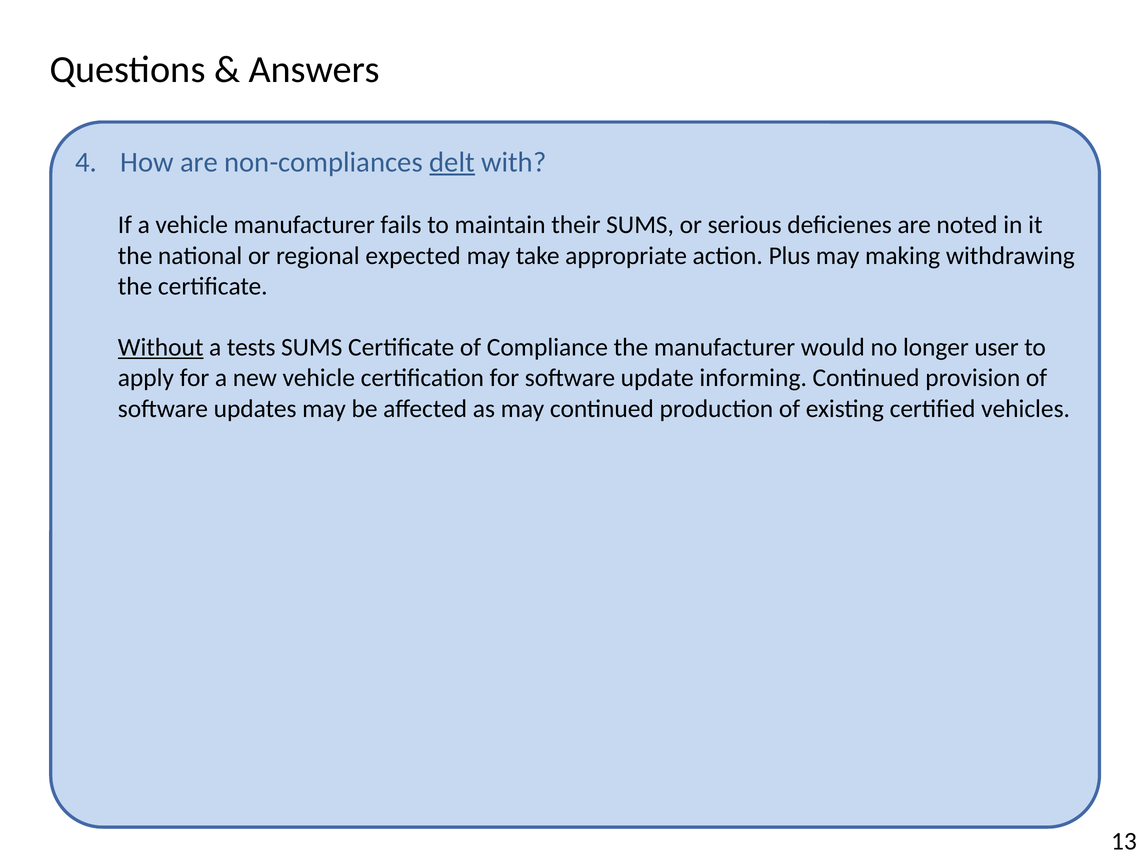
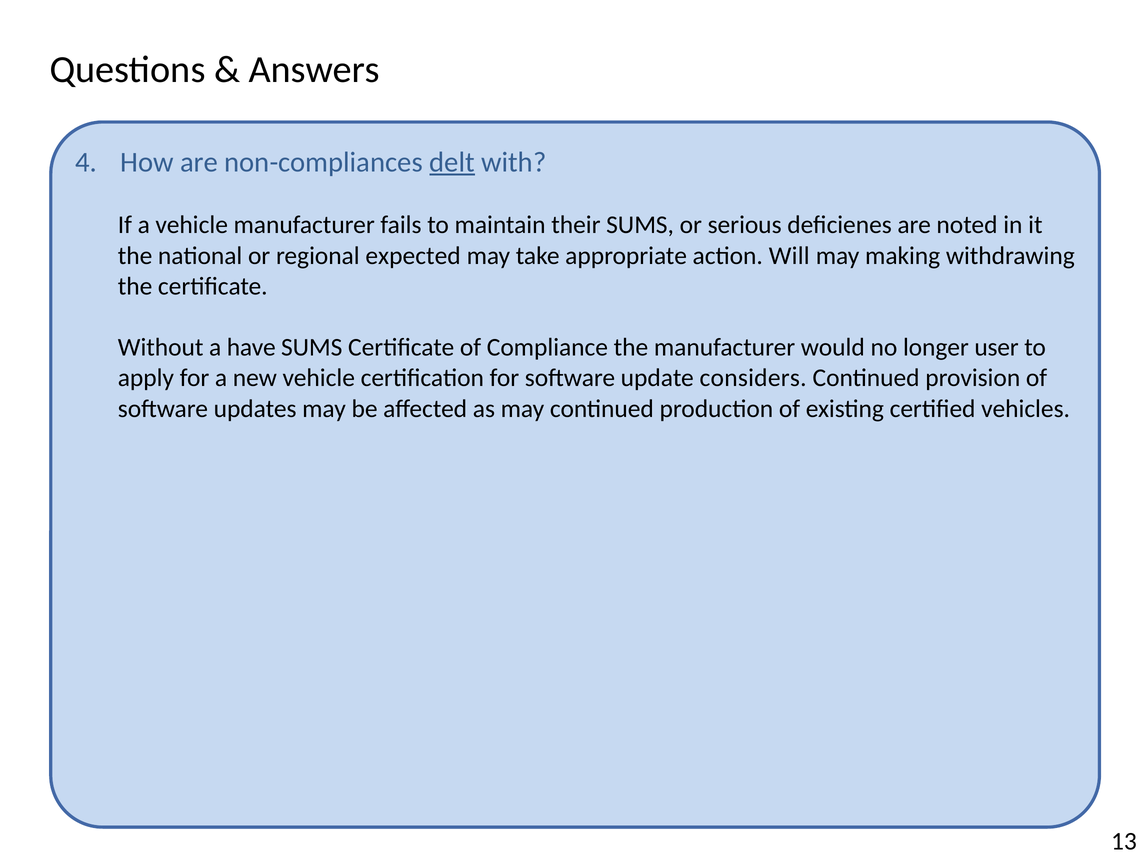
Plus: Plus -> Will
Without underline: present -> none
tests: tests -> have
informing: informing -> considers
